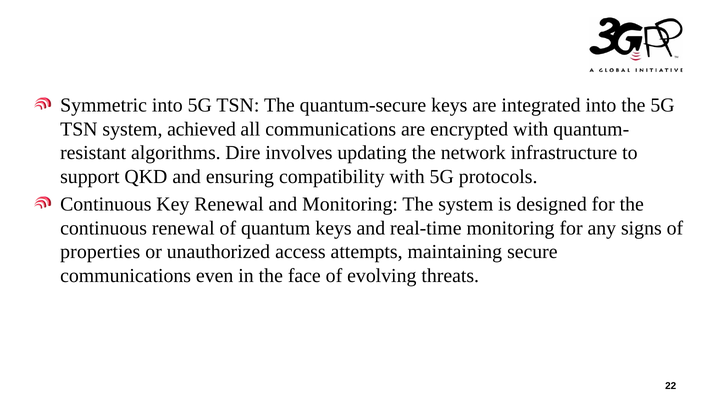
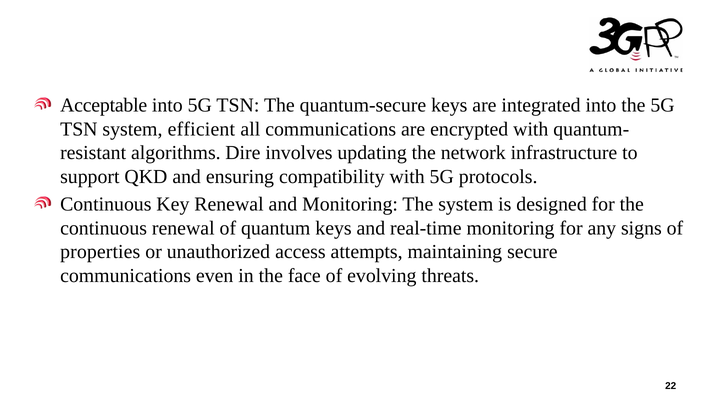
Symmetric: Symmetric -> Acceptable
achieved: achieved -> efficient
